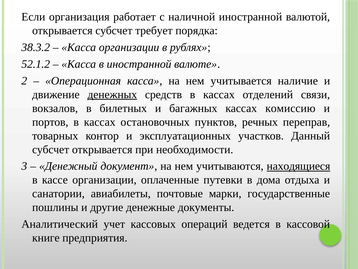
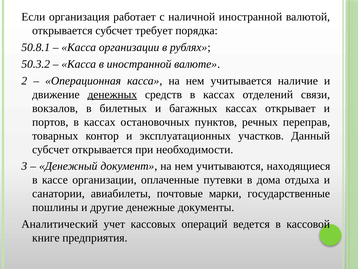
38.3.2: 38.3.2 -> 50.8.1
52.1.2: 52.1.2 -> 50.3.2
комиссию: комиссию -> открывает
находящиеся underline: present -> none
